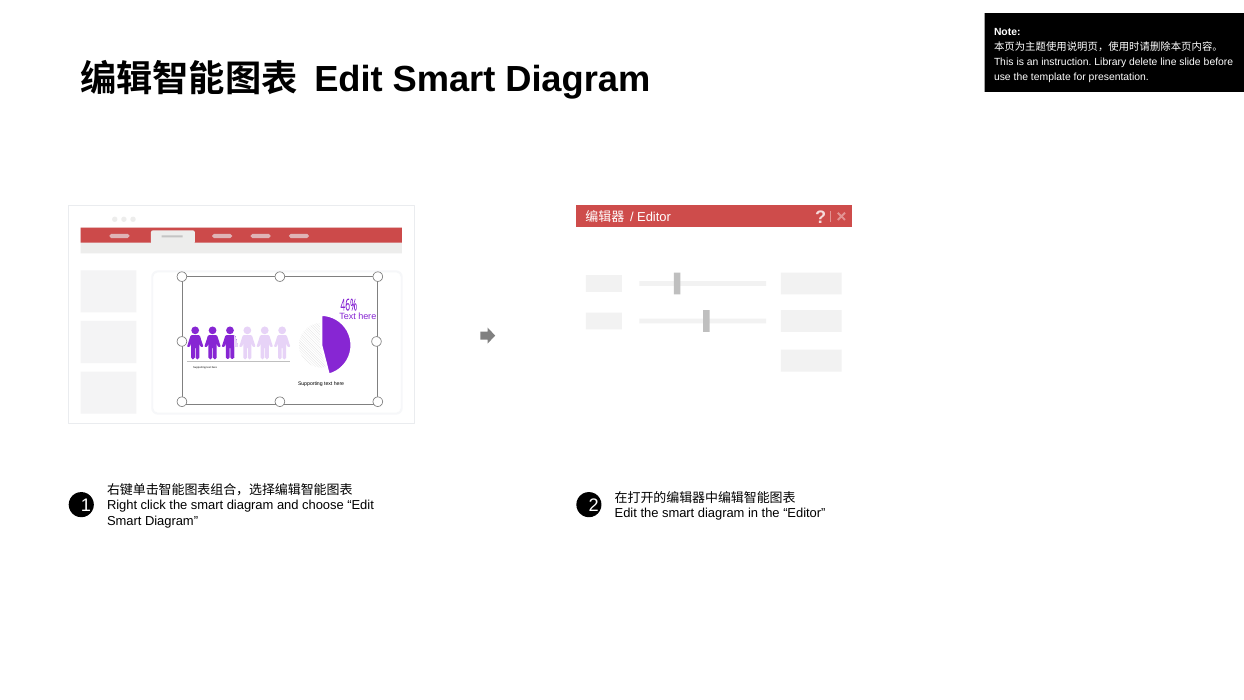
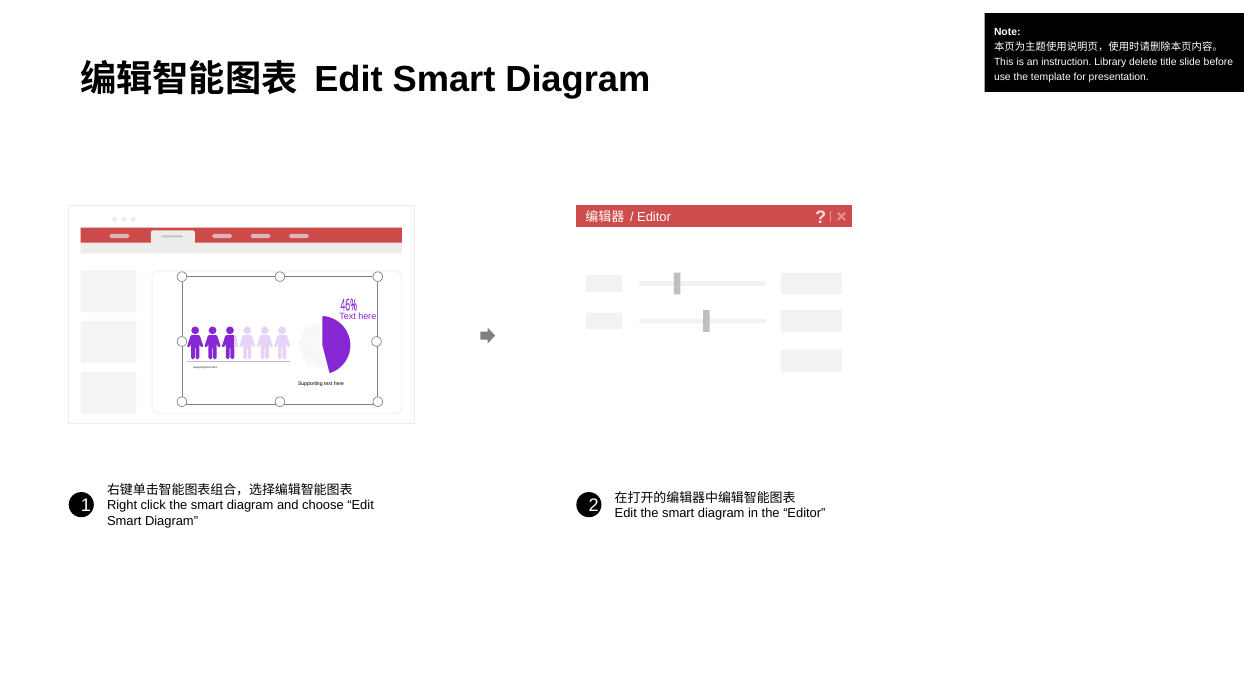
line: line -> title
